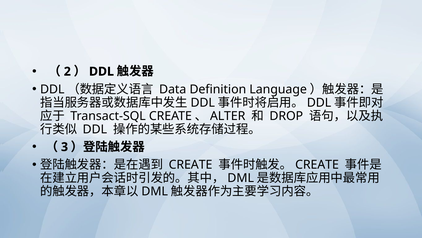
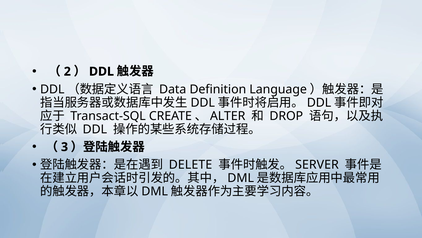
CREATE at (191, 164): CREATE -> DELETE
CREATE at (317, 164): CREATE -> SERVER
